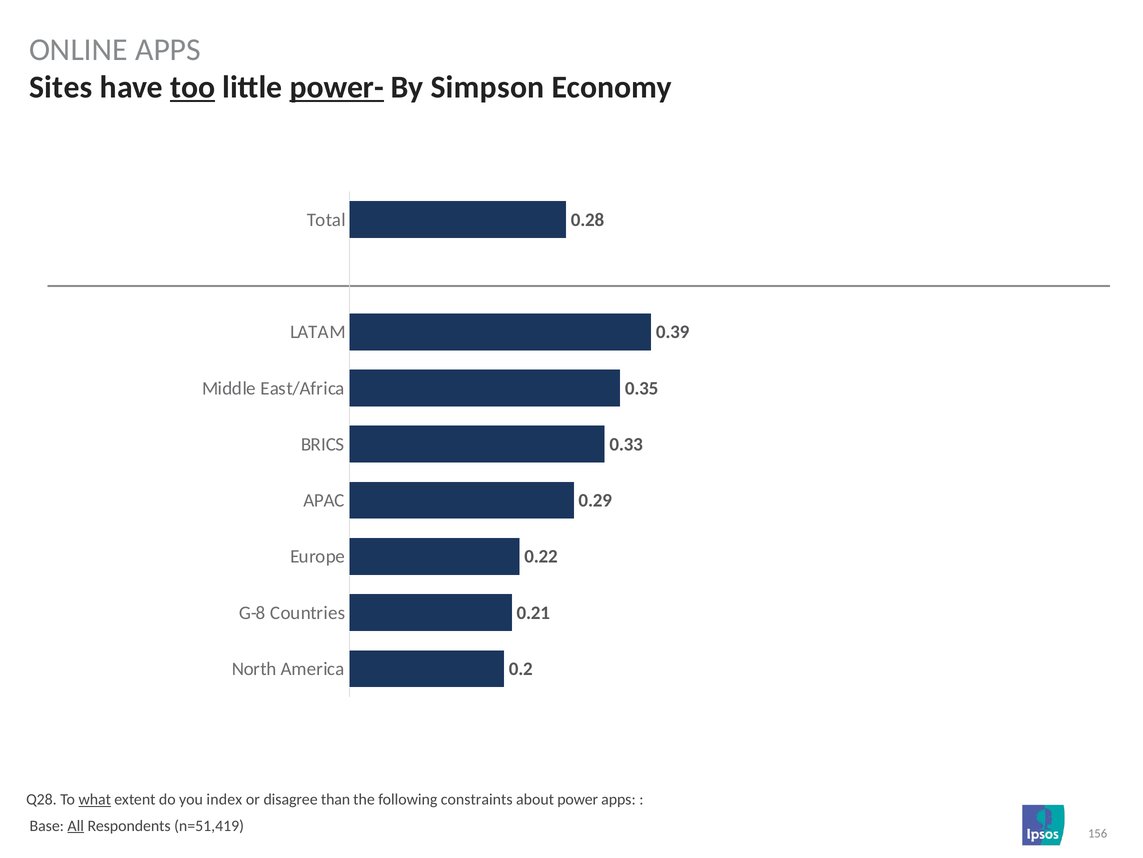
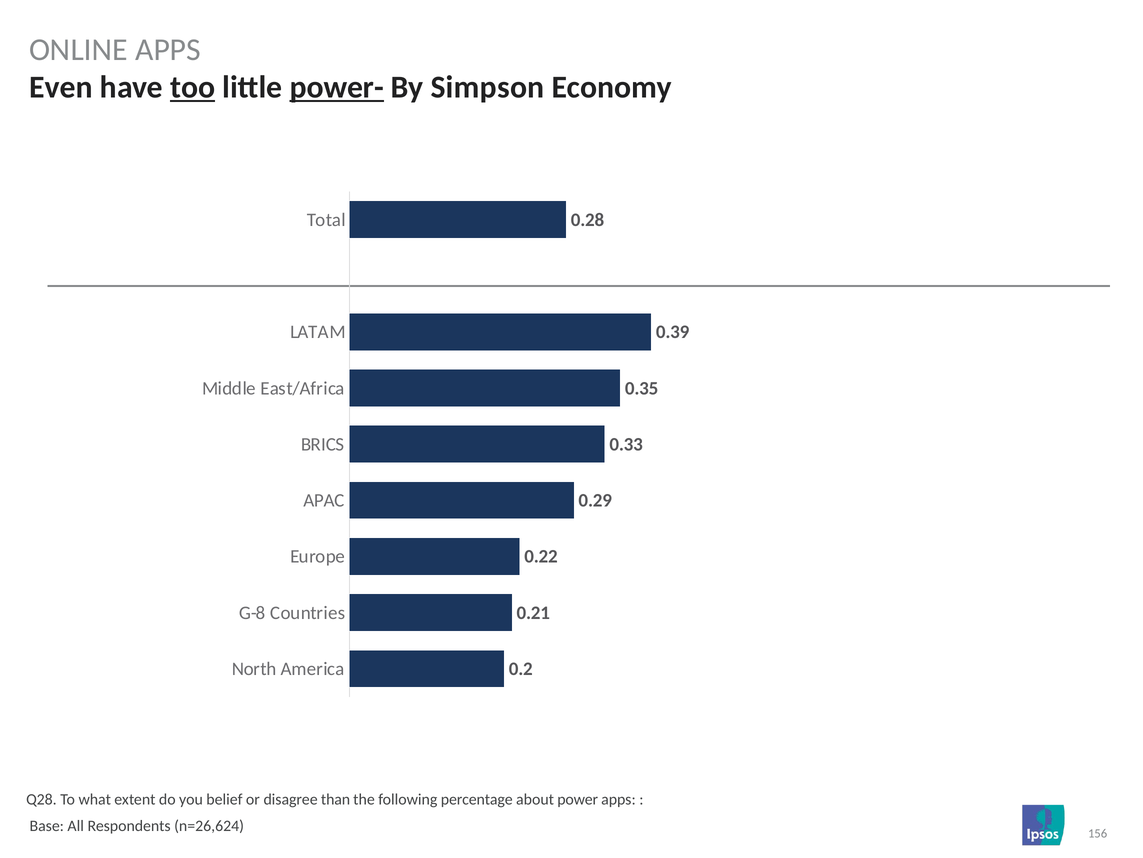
Sites: Sites -> Even
what underline: present -> none
index: index -> belief
constraints: constraints -> percentage
All underline: present -> none
n=51,419: n=51,419 -> n=26,624
